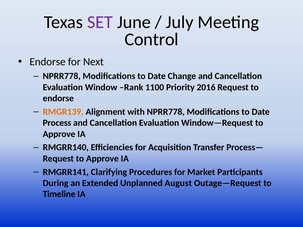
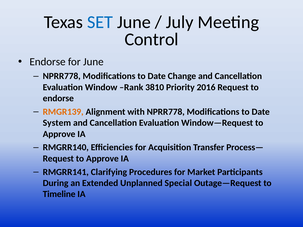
SET colour: purple -> blue
for Next: Next -> June
1100: 1100 -> 3810
Process: Process -> System
August: August -> Special
